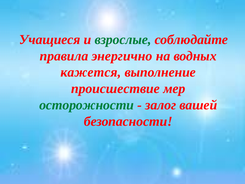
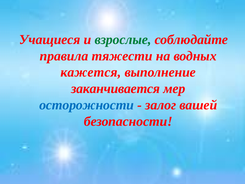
энергично: энергично -> тяжести
происшествие: происшествие -> заканчивается
осторожности colour: green -> blue
